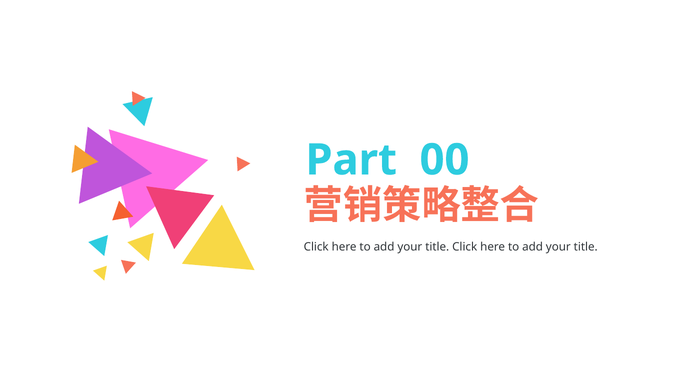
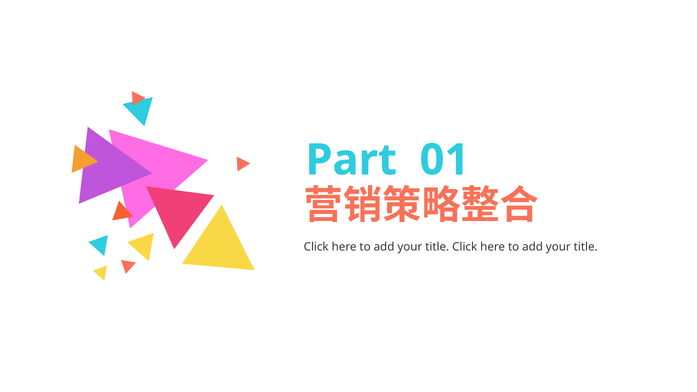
00: 00 -> 01
